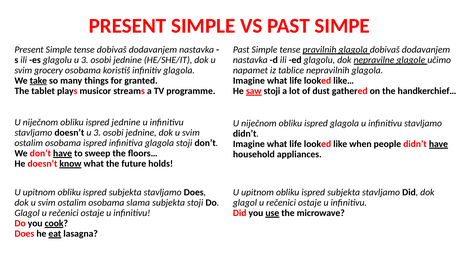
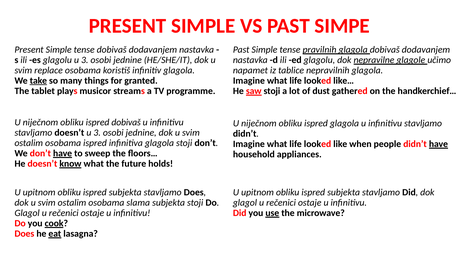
grocery: grocery -> replace
ispred jednine: jednine -> dobivaš
